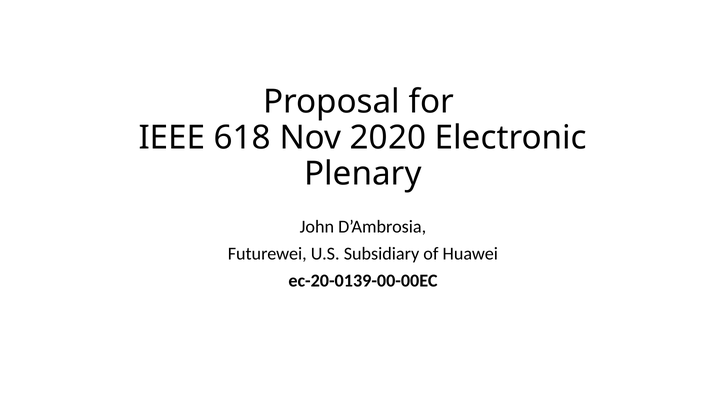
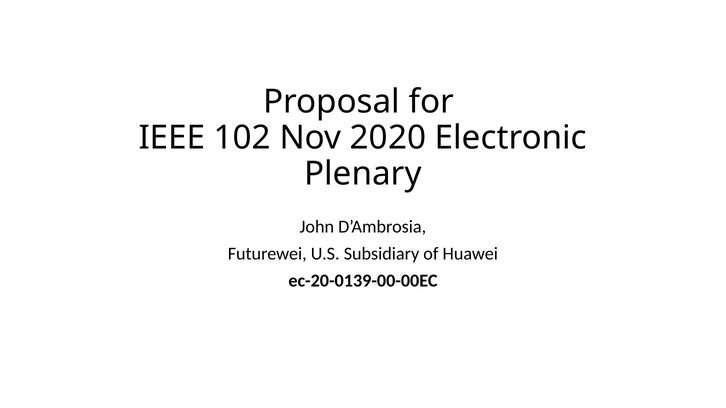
618: 618 -> 102
